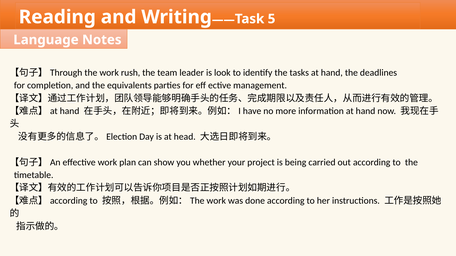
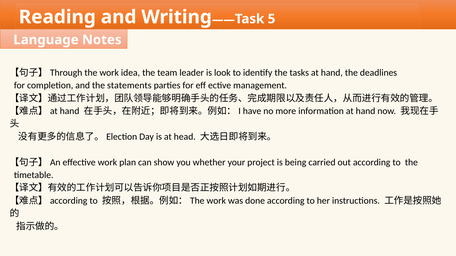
rush: rush -> idea
equivalents: equivalents -> statements
